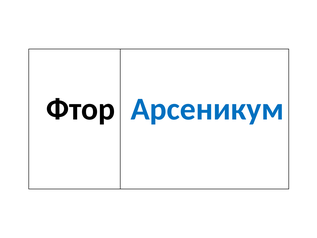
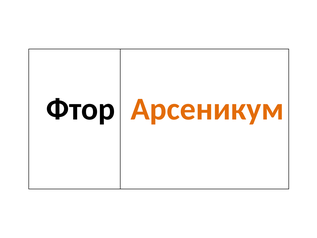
Арсеникум colour: blue -> orange
